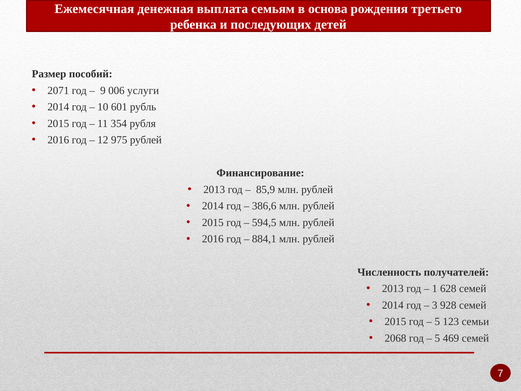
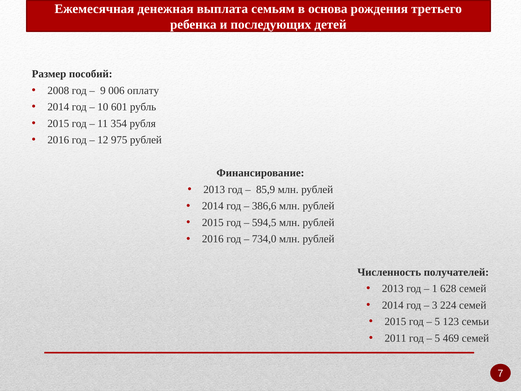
2071: 2071 -> 2008
услуги: услуги -> оплату
884,1: 884,1 -> 734,0
928: 928 -> 224
2068: 2068 -> 2011
